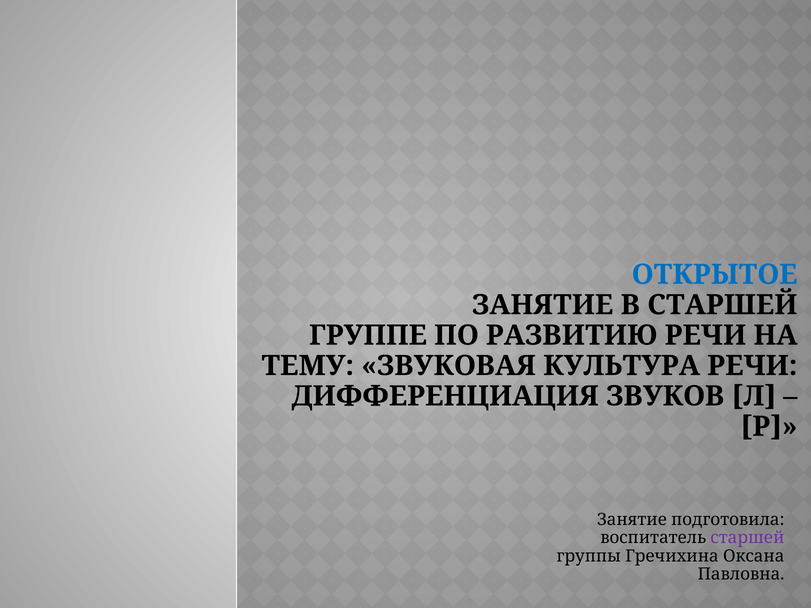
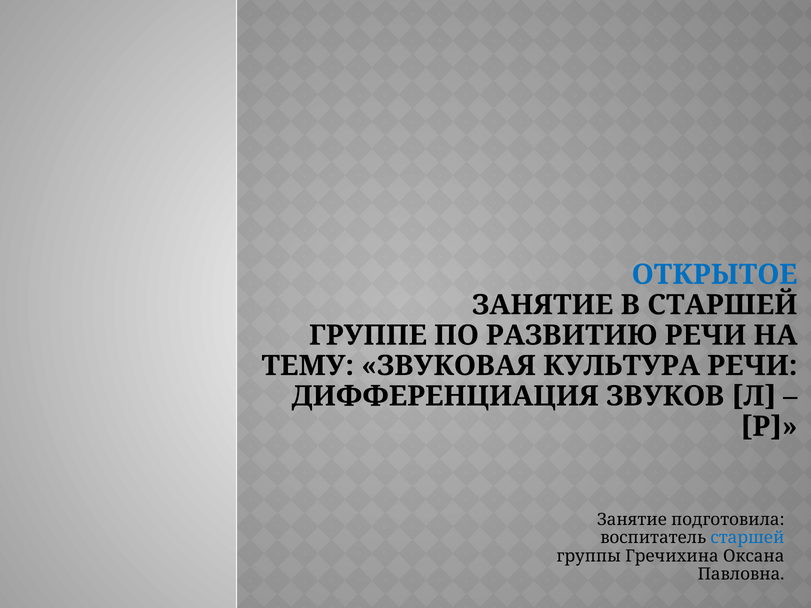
старшей at (747, 538) colour: purple -> blue
